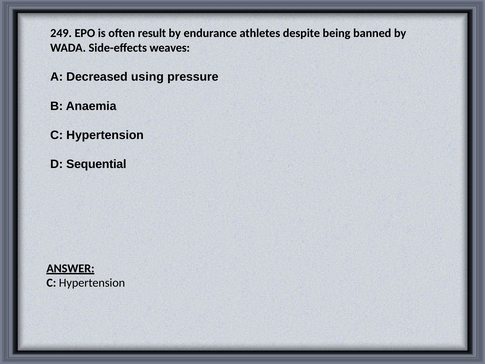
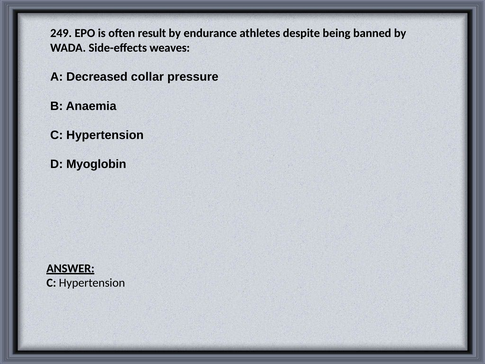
using: using -> collar
Sequential: Sequential -> Myoglobin
